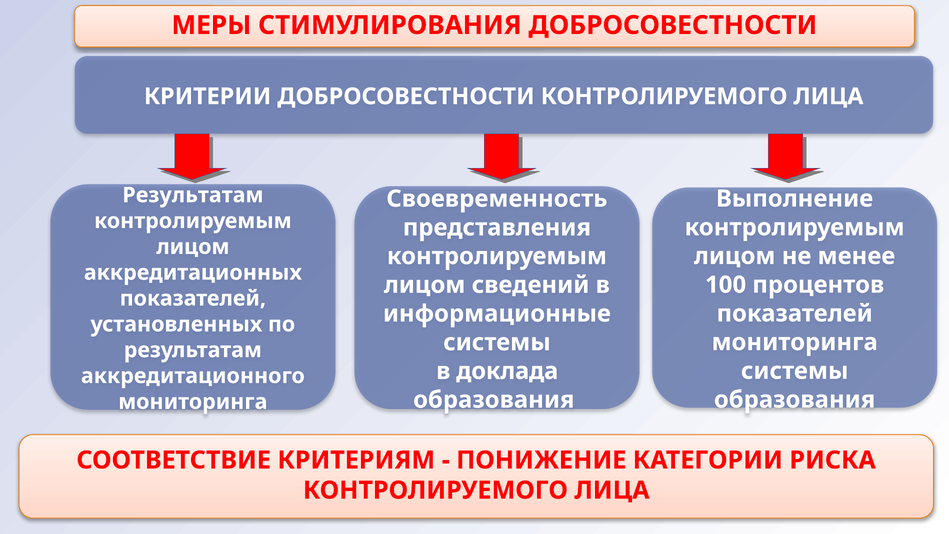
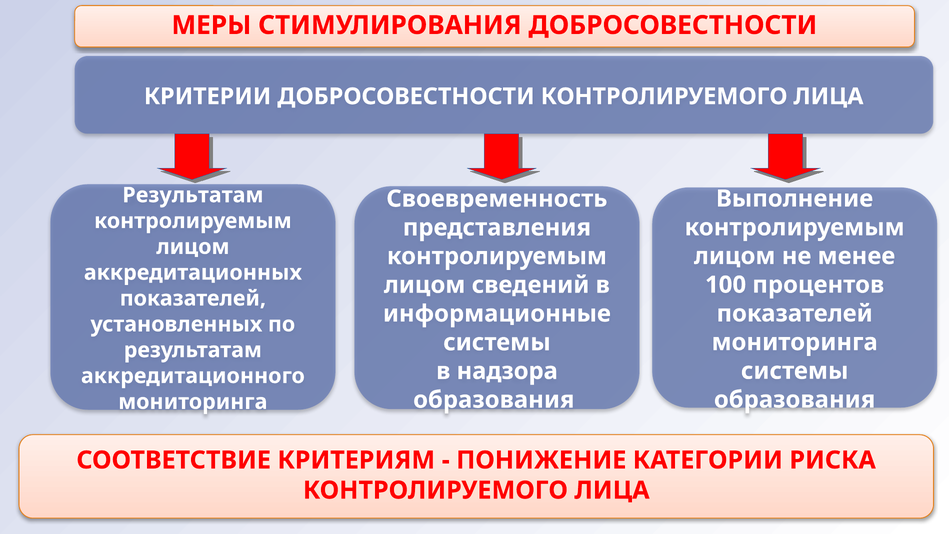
доклада: доклада -> надзора
